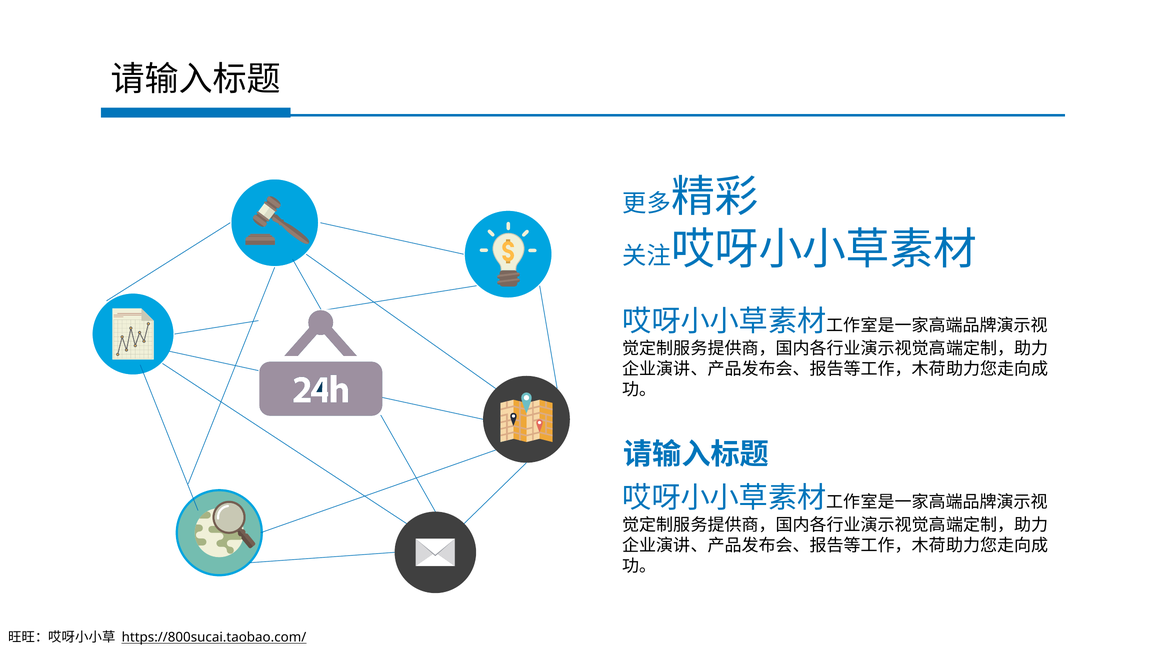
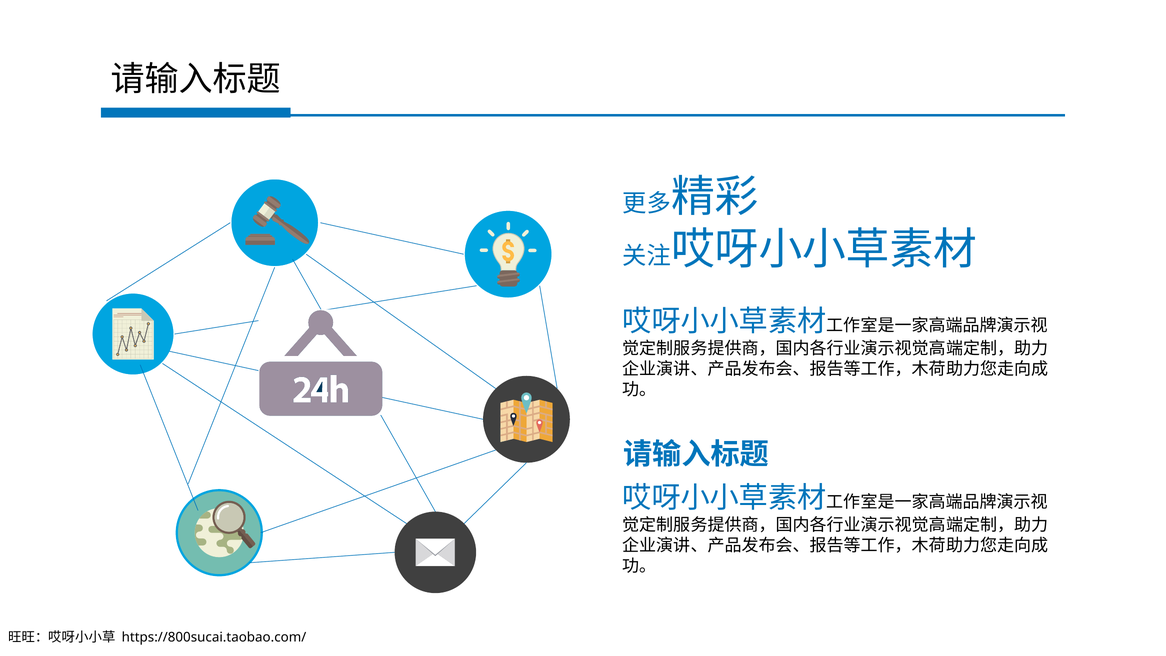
https://800sucai.taobao.com/ underline: present -> none
